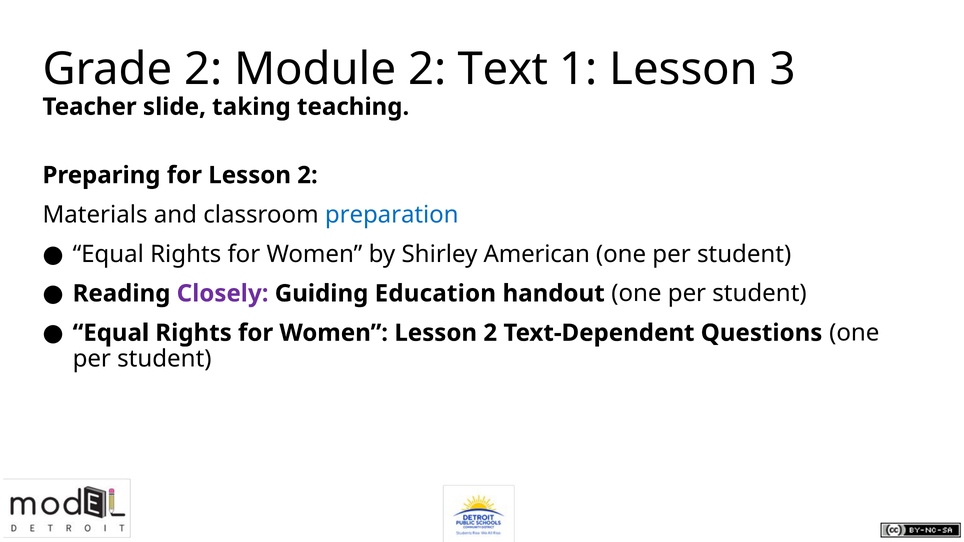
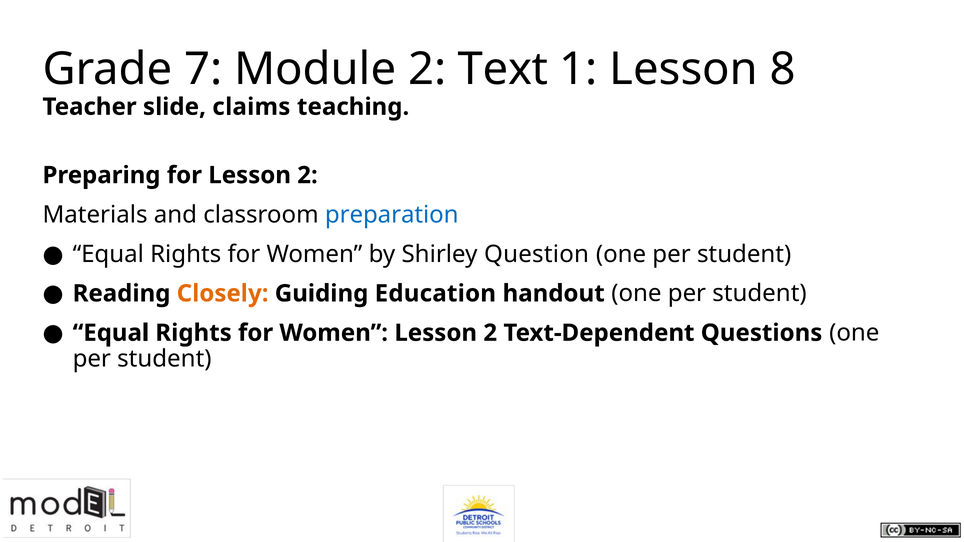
Grade 2: 2 -> 7
3: 3 -> 8
taking: taking -> claims
American: American -> Question
Closely colour: purple -> orange
